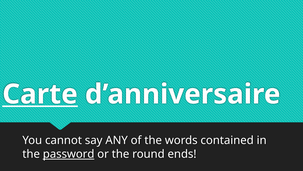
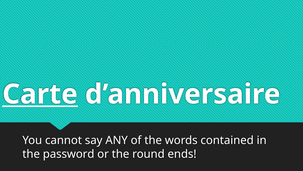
password underline: present -> none
